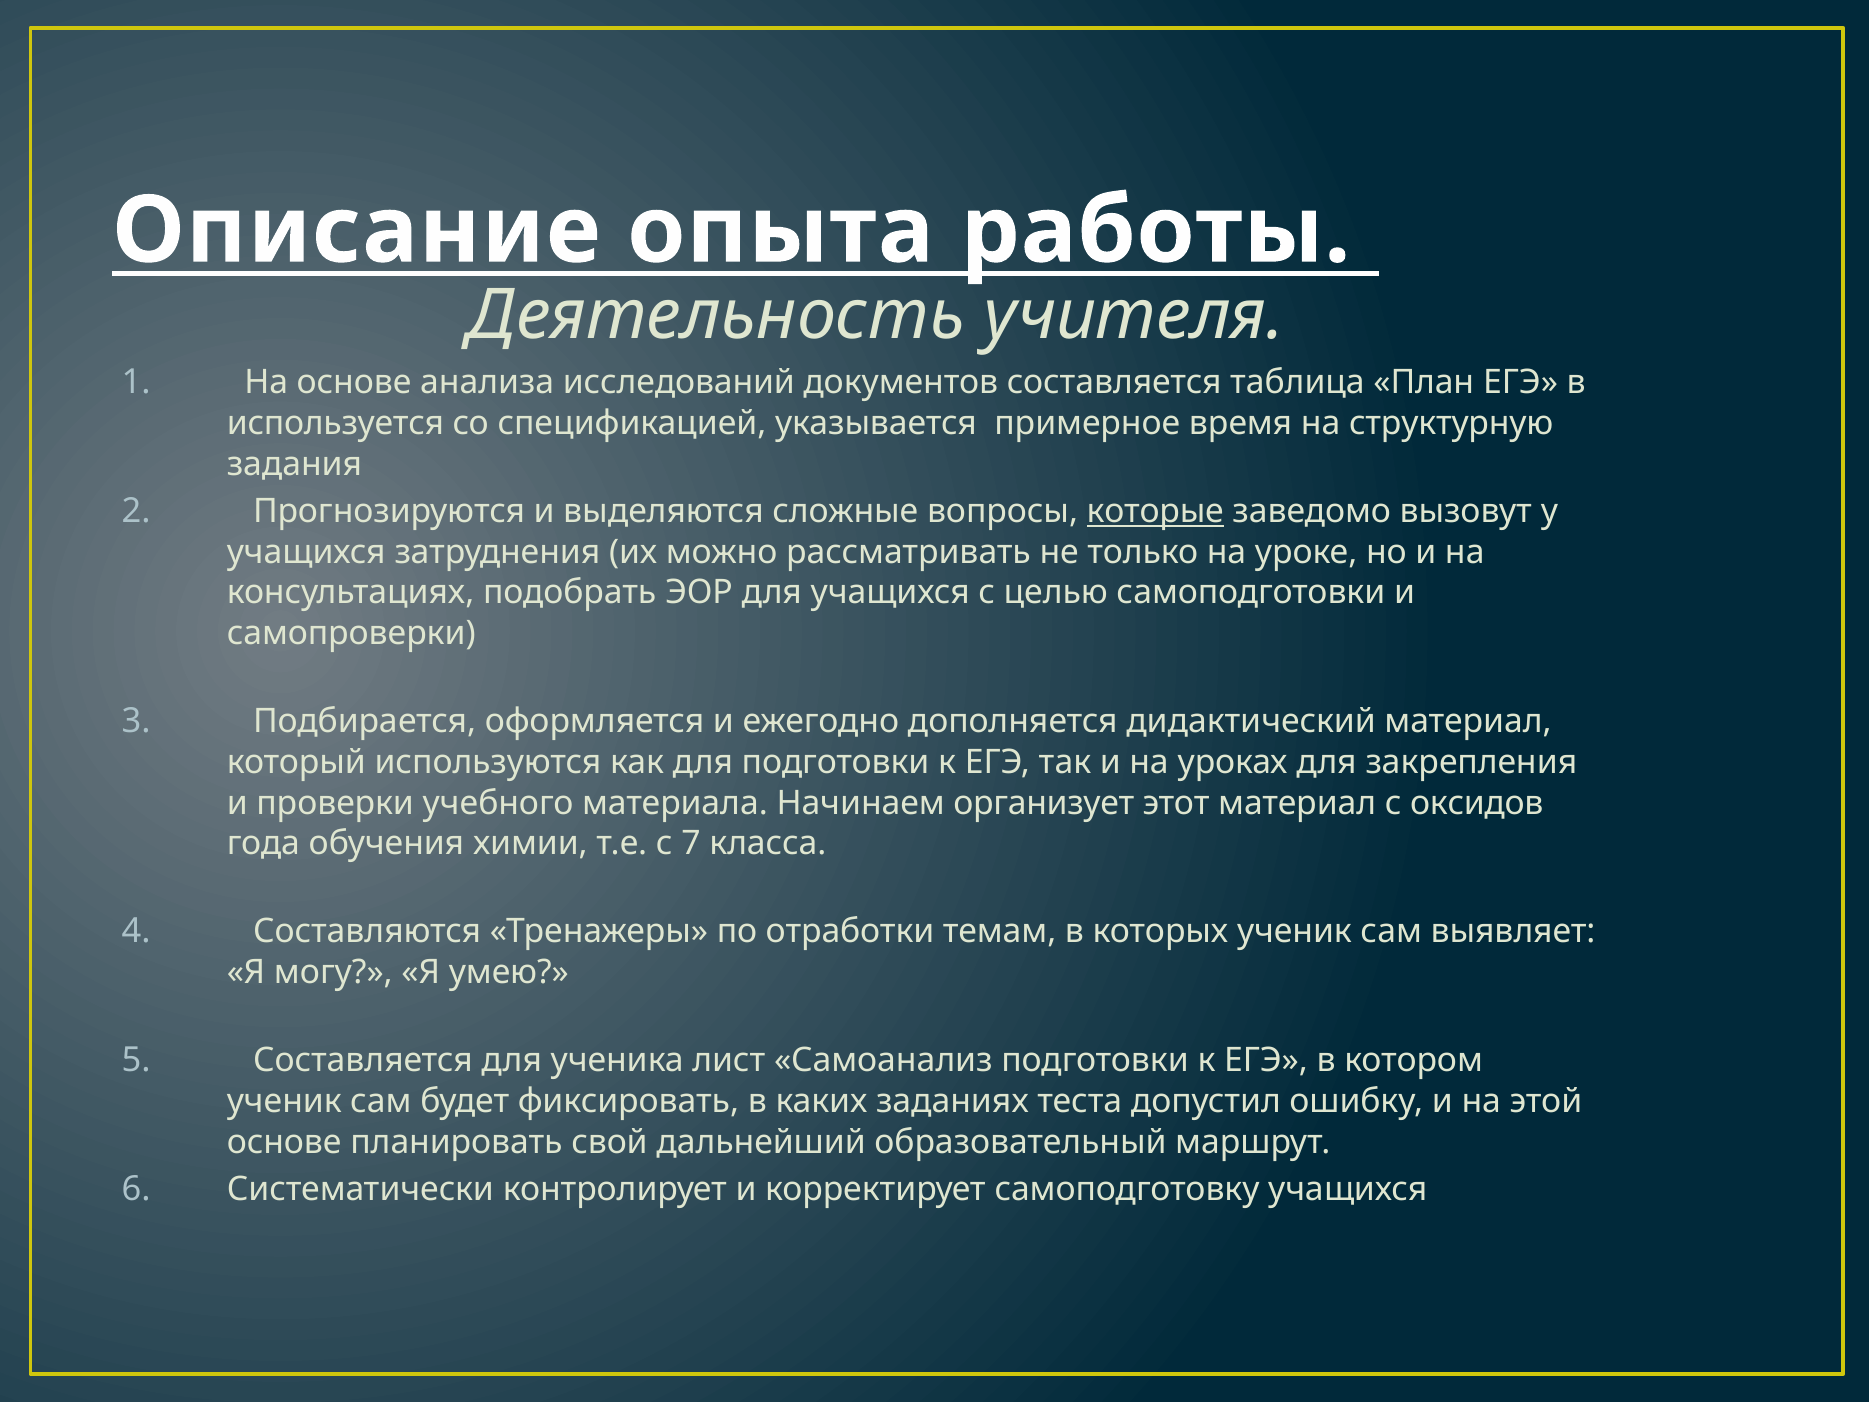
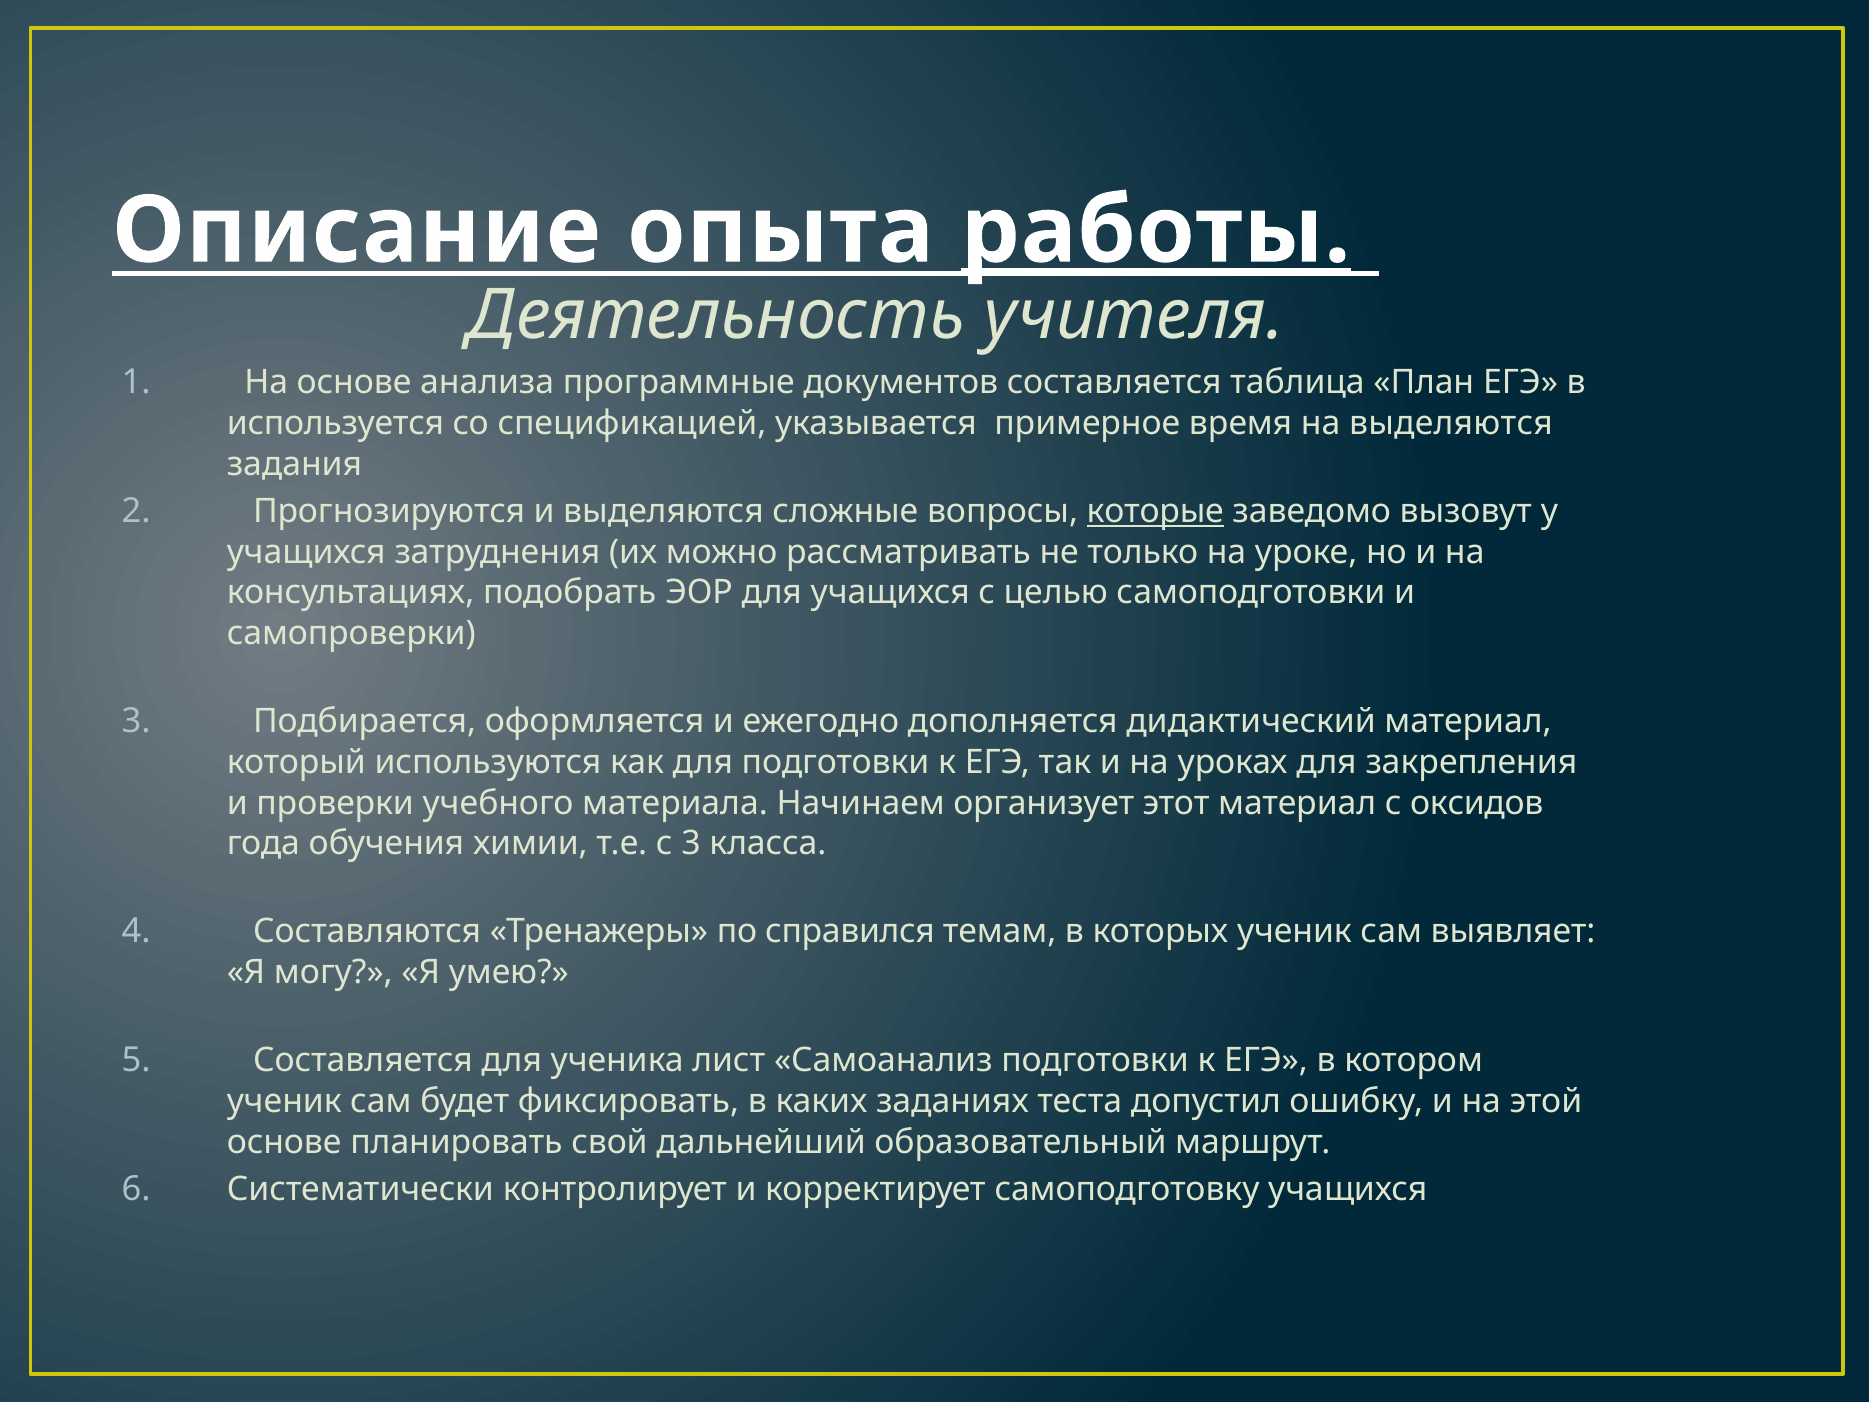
работы underline: none -> present
исследований: исследований -> программные
на структурную: структурную -> выделяются
с 7: 7 -> 3
отработки: отработки -> справился
